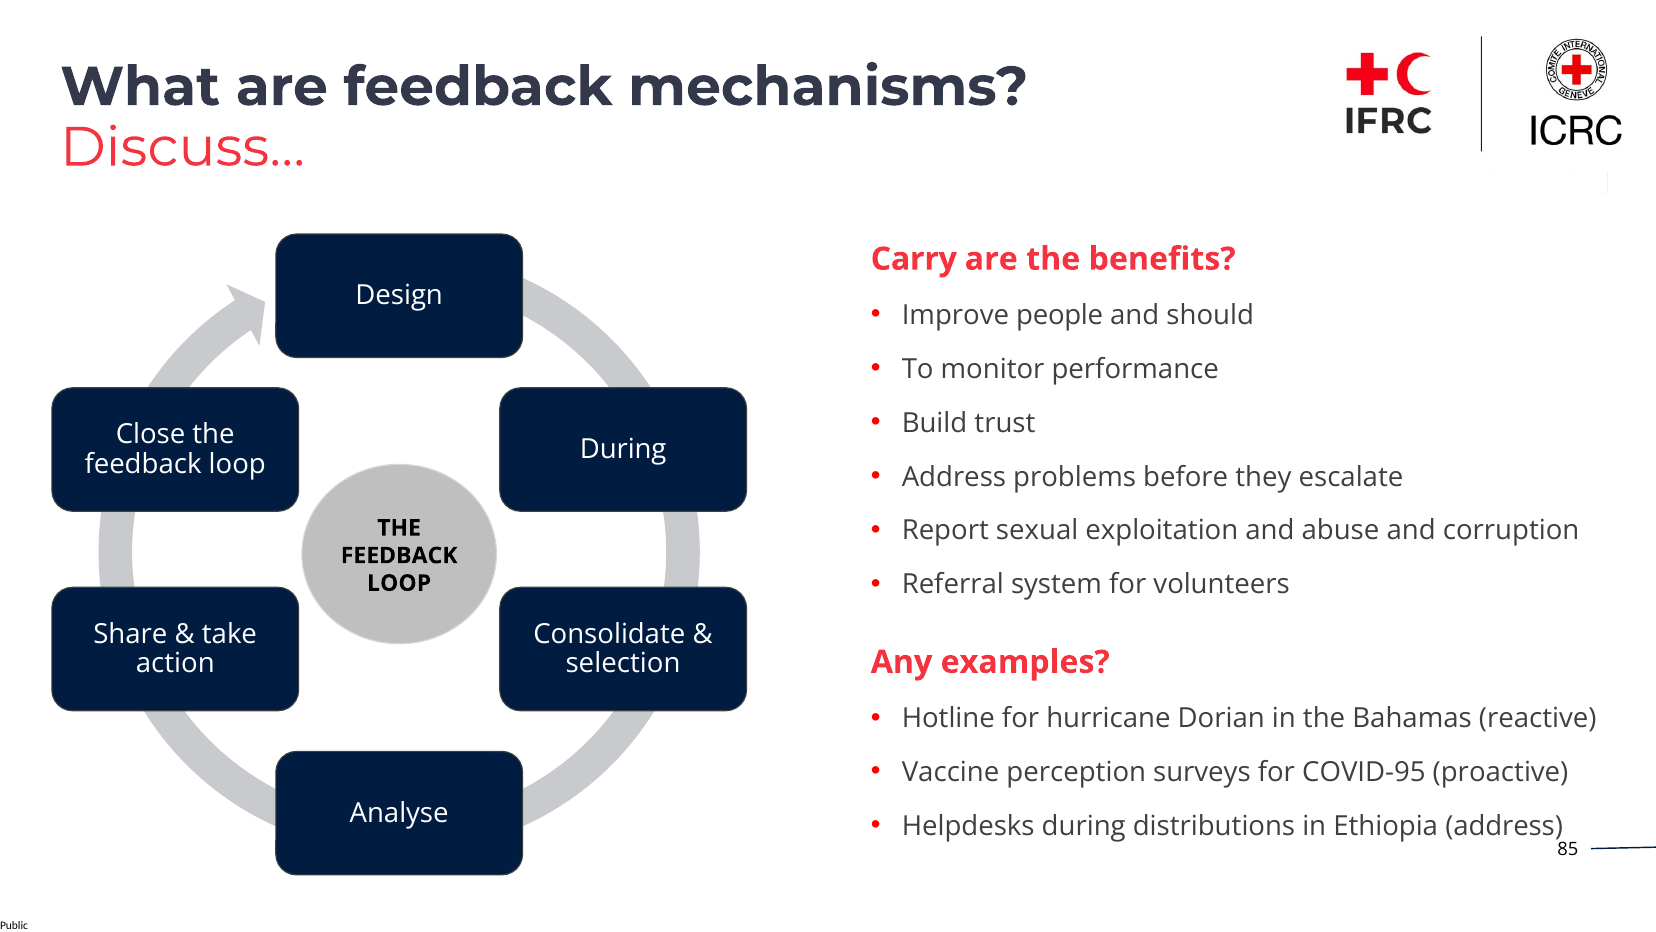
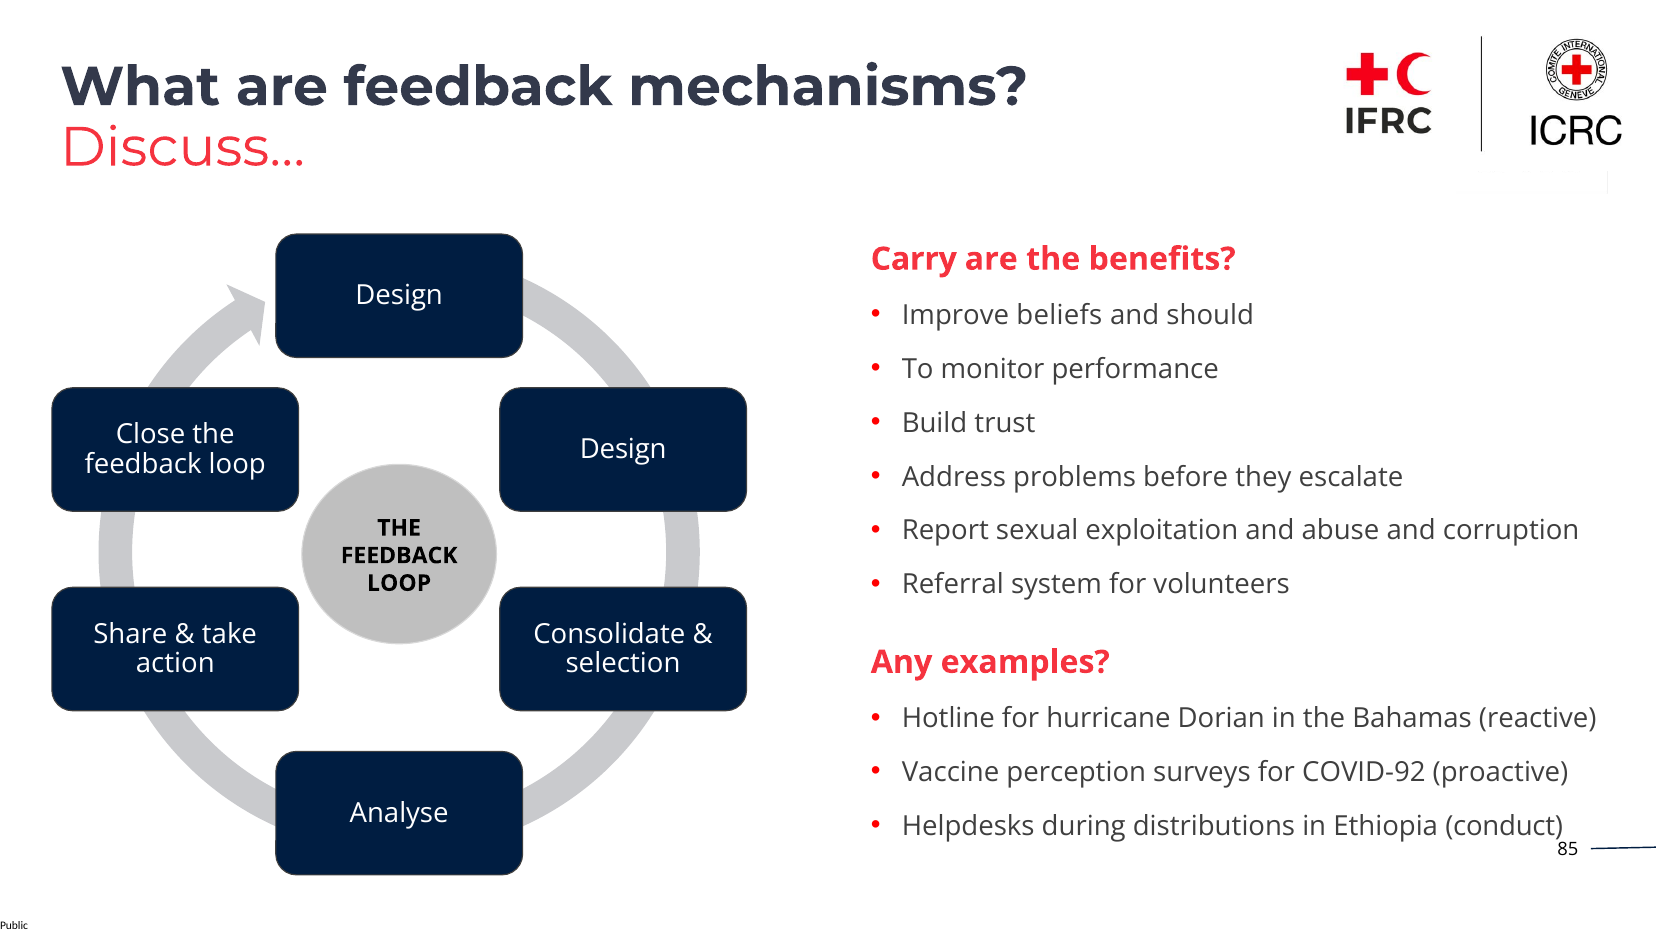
people: people -> beliefs
During at (623, 449): During -> Design
COVID-95: COVID-95 -> COVID-92
Ethiopia address: address -> conduct
